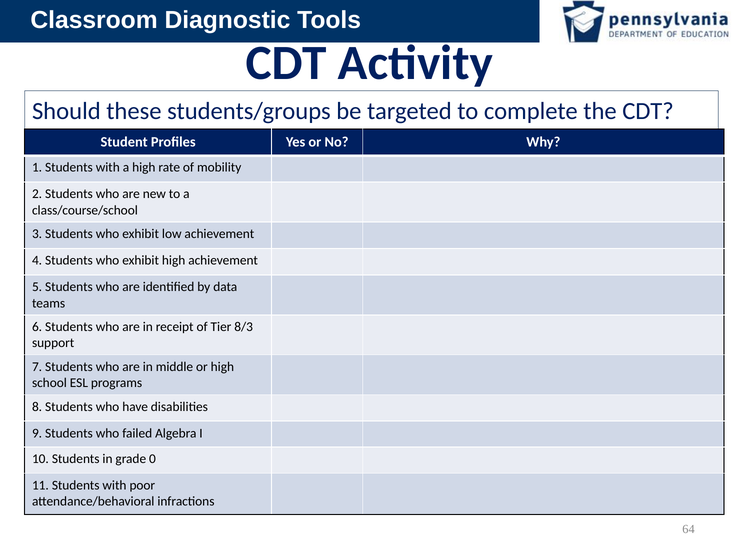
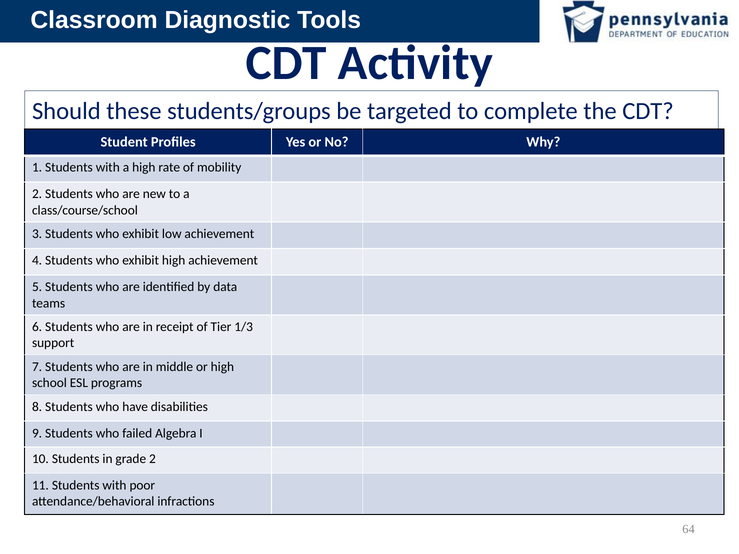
8/3: 8/3 -> 1/3
grade 0: 0 -> 2
